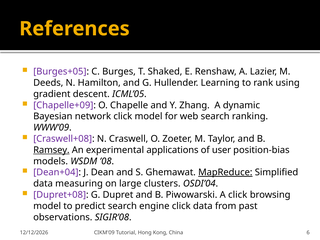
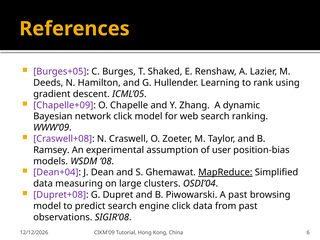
Ramsey underline: present -> none
applications: applications -> assumption
A click: click -> past
